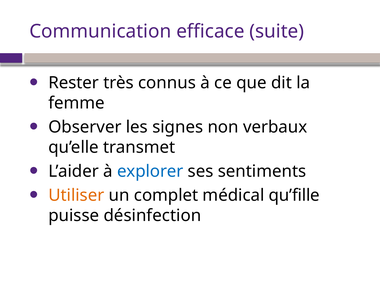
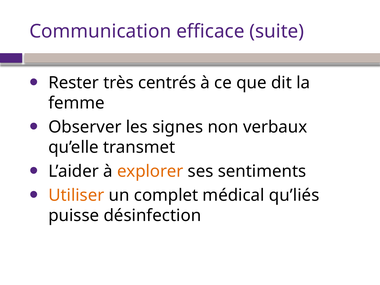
connus: connus -> centrés
explorer colour: blue -> orange
qu’fille: qu’fille -> qu’liés
